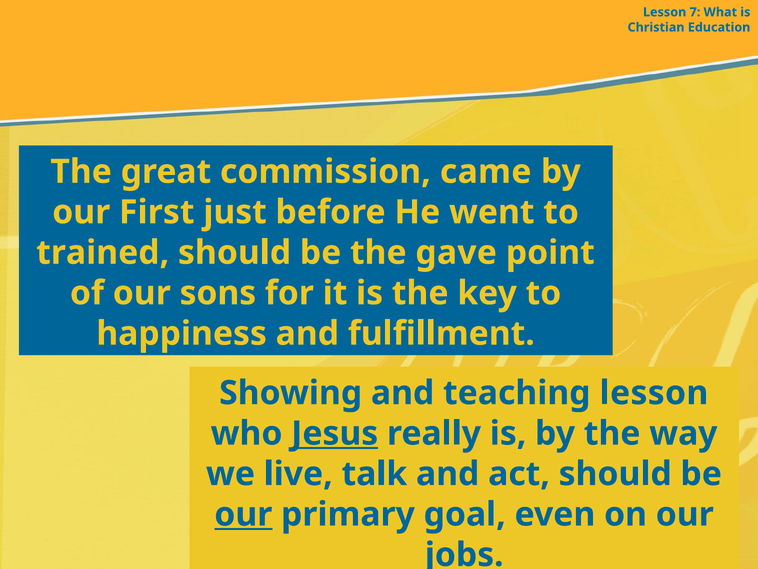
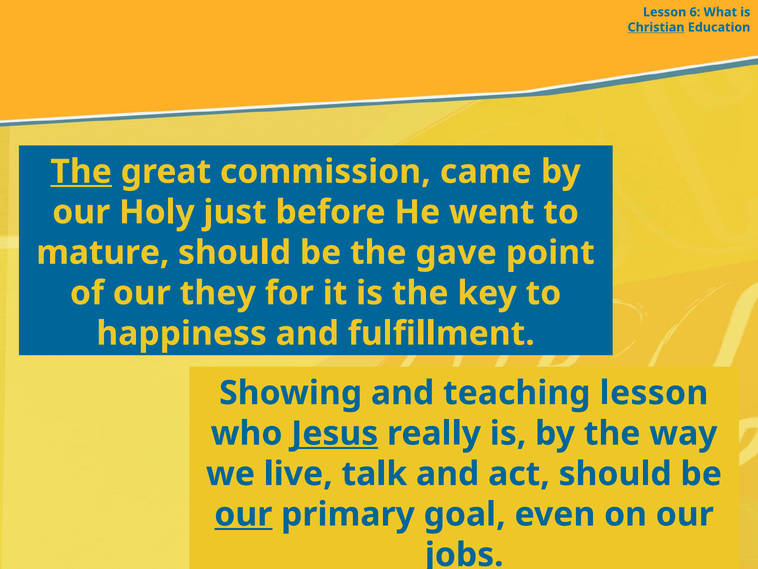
7: 7 -> 6
Christian underline: none -> present
The at (81, 172) underline: none -> present
First: First -> Holy
trained: trained -> mature
sons: sons -> they
